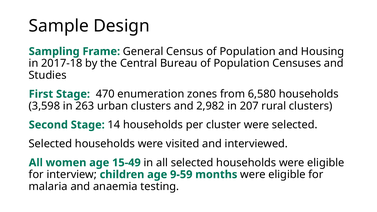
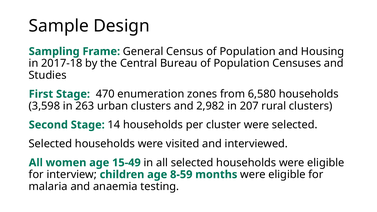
9-59: 9-59 -> 8-59
